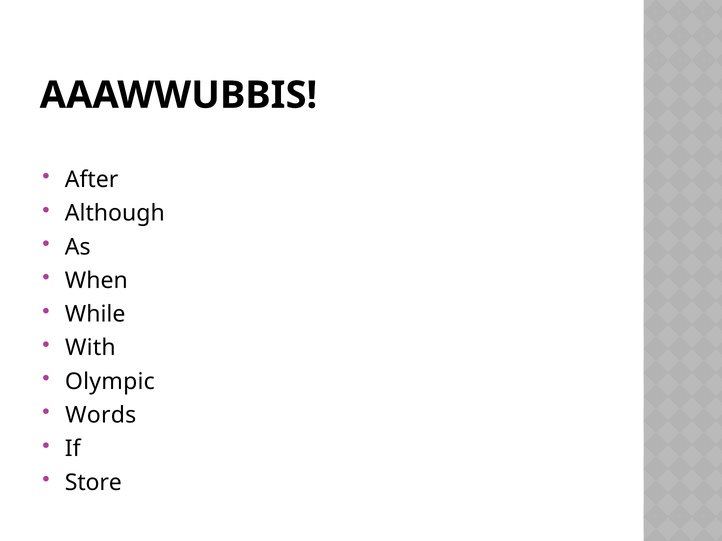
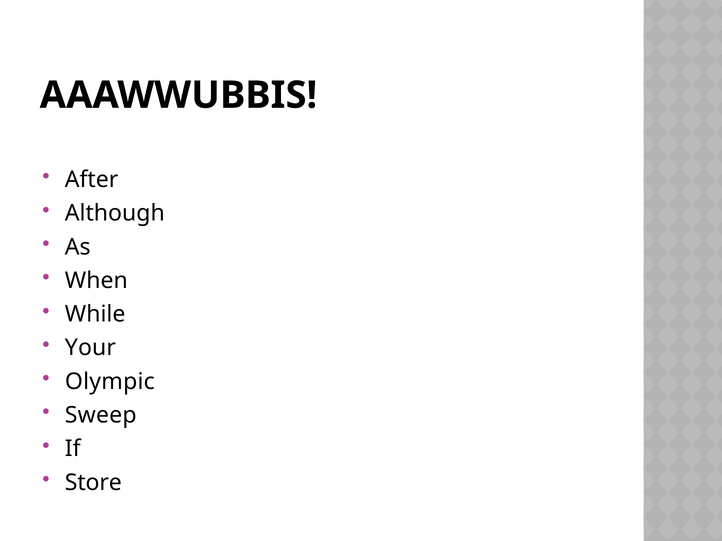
With: With -> Your
Words: Words -> Sweep
